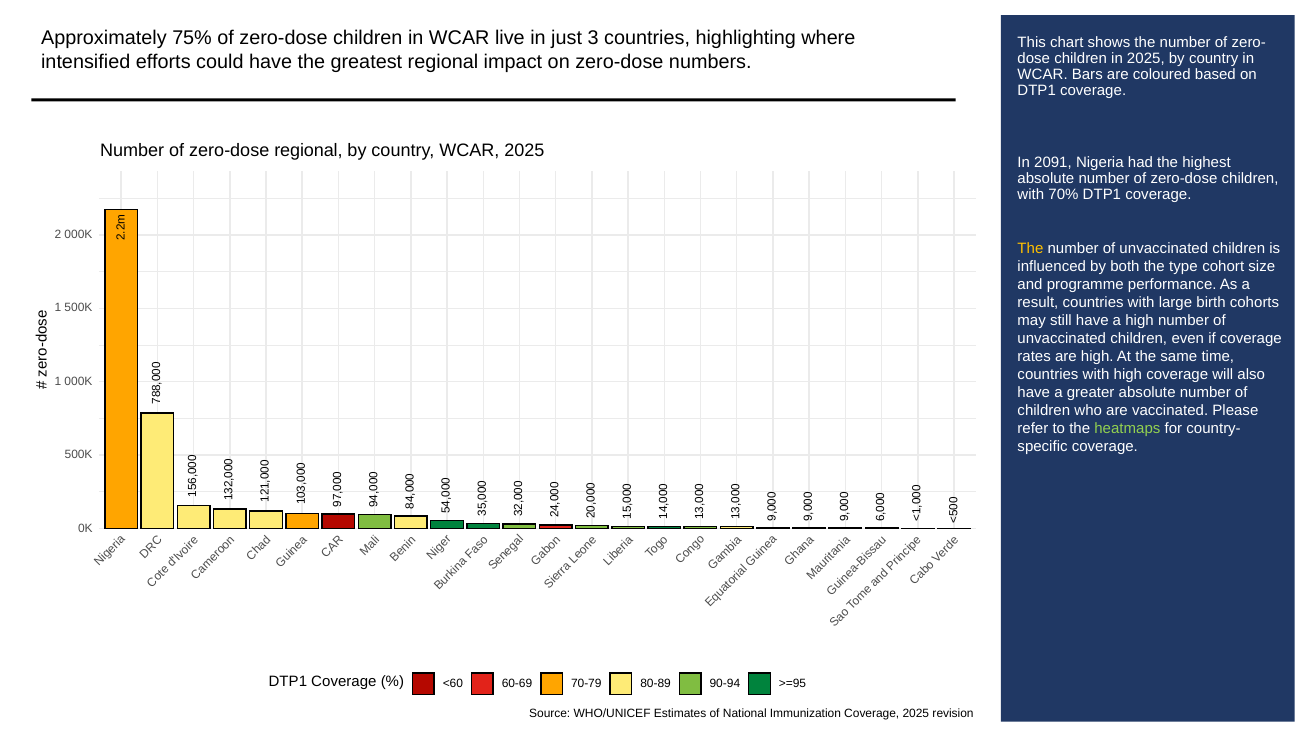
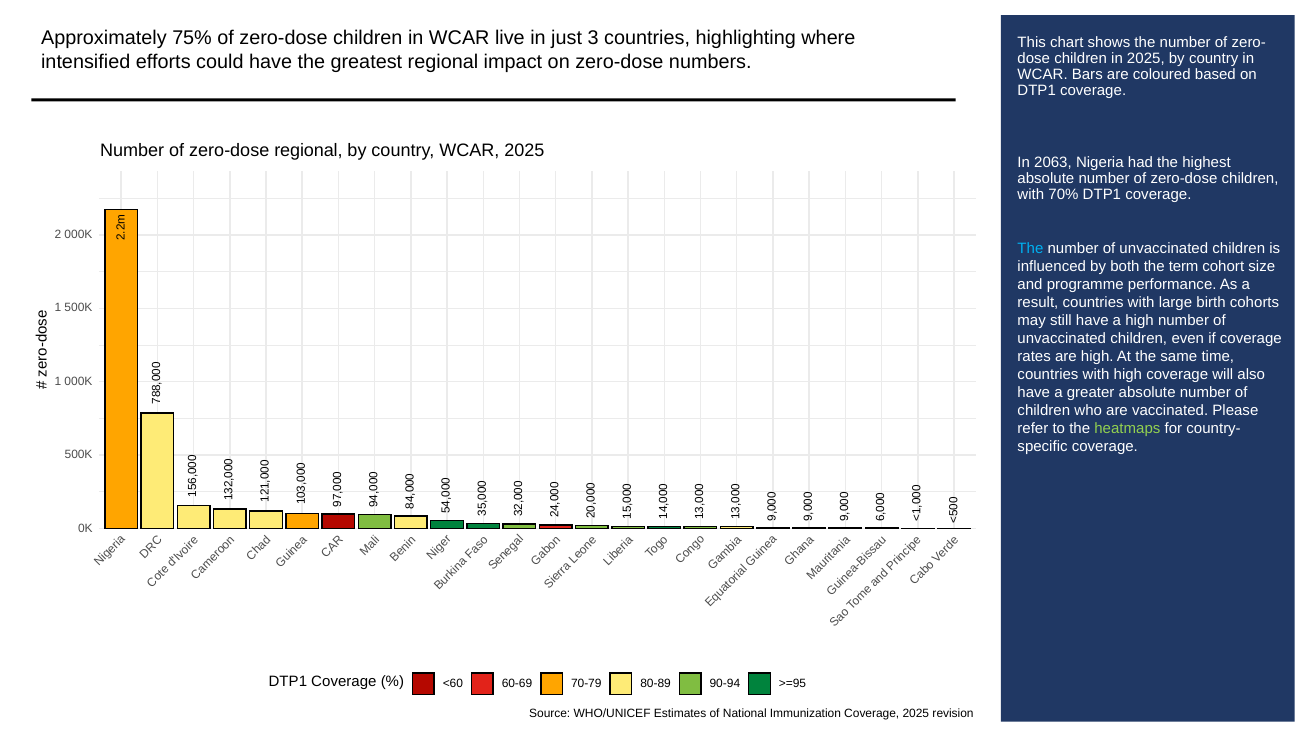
2091: 2091 -> 2063
The at (1030, 248) colour: yellow -> light blue
type: type -> term
